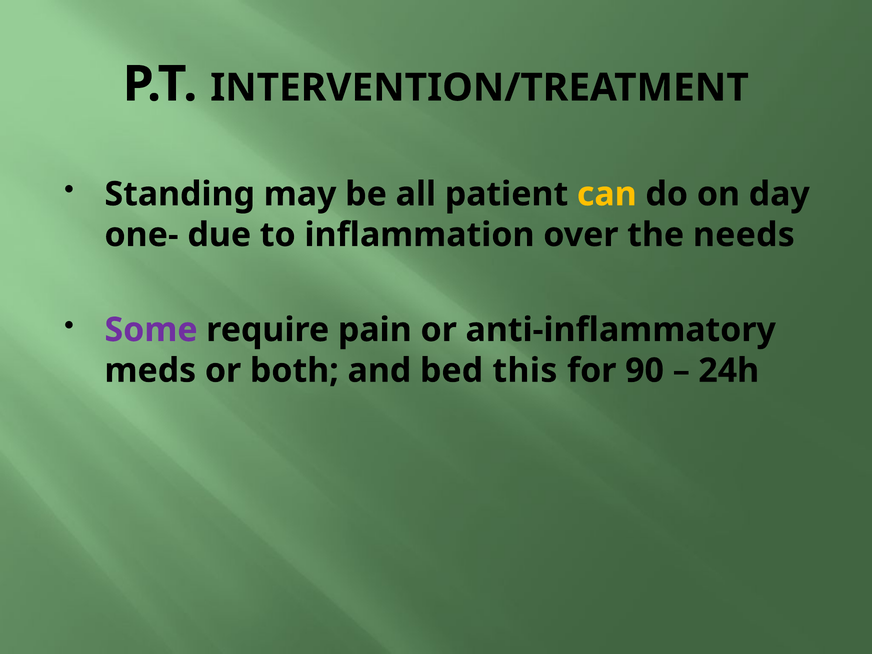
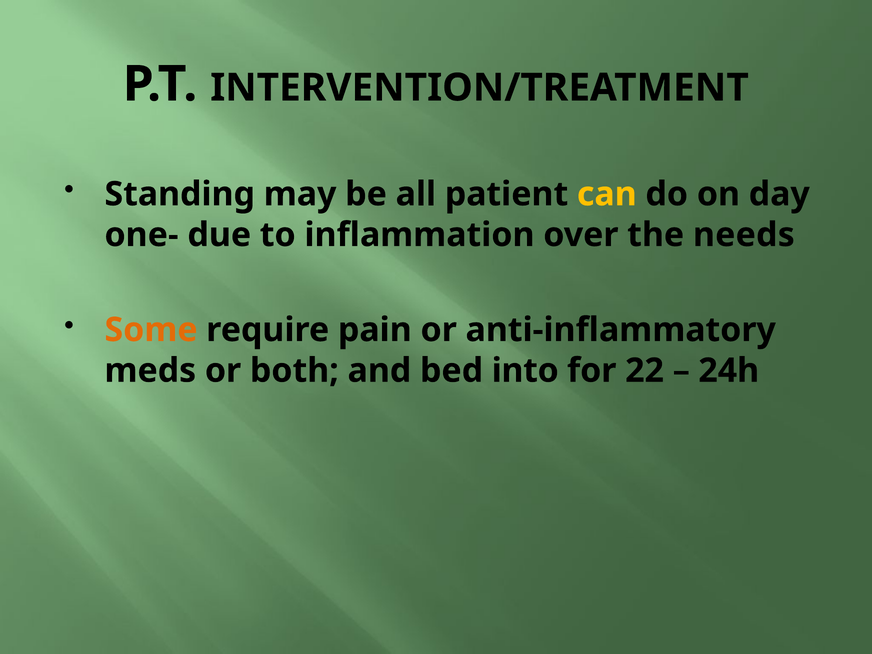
Some colour: purple -> orange
this: this -> into
90: 90 -> 22
